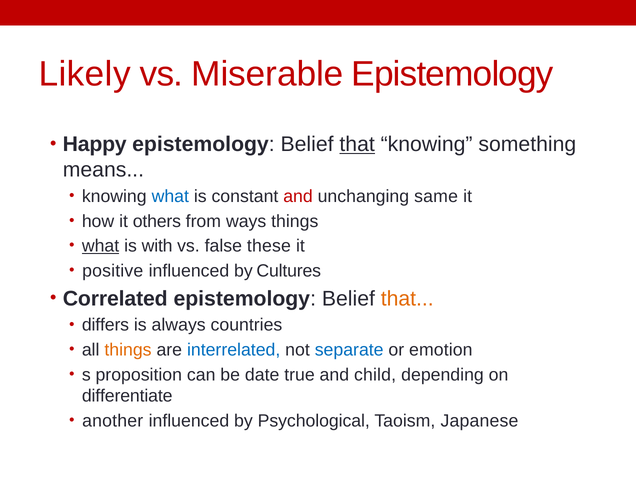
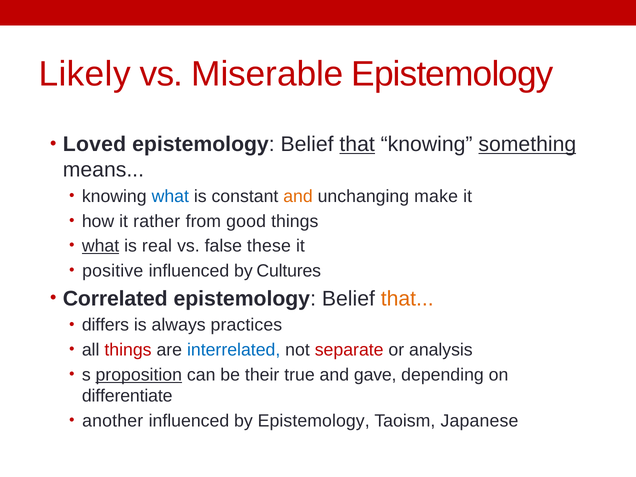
Happy: Happy -> Loved
something underline: none -> present
and at (298, 196) colour: red -> orange
same: same -> make
others: others -> rather
ways: ways -> good
with: with -> real
countries: countries -> practices
things at (128, 350) colour: orange -> red
separate colour: blue -> red
emotion: emotion -> analysis
proposition underline: none -> present
date: date -> their
child: child -> gave
by Psychological: Psychological -> Epistemology
